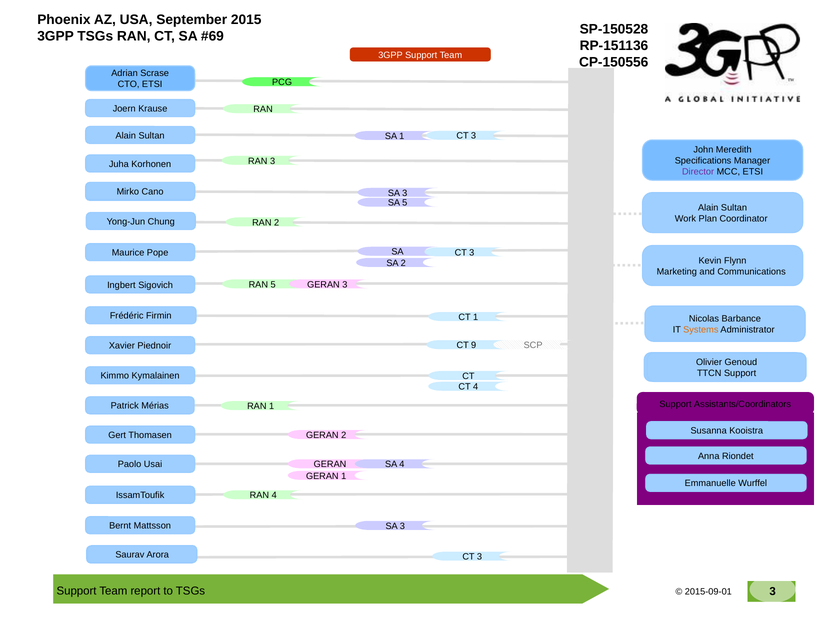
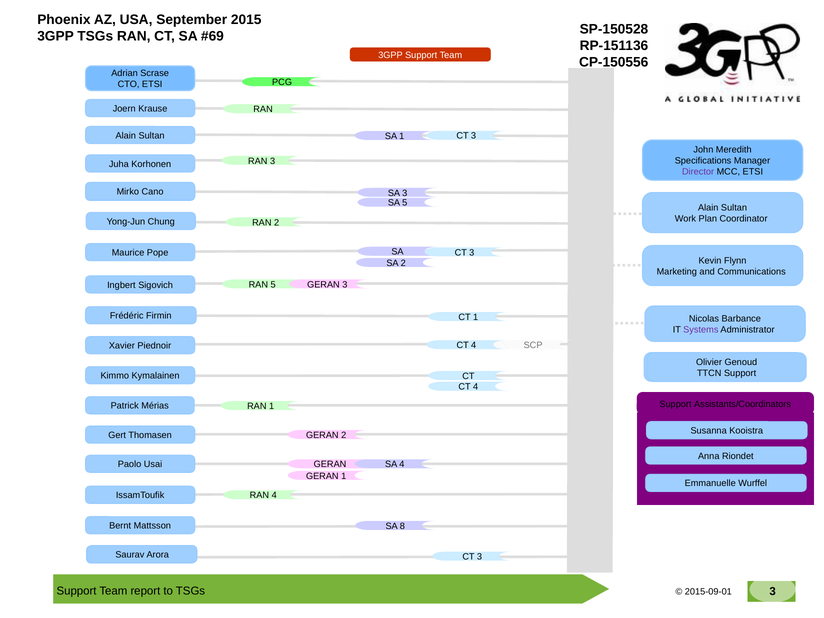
Systems colour: orange -> purple
9 at (474, 345): 9 -> 4
3 at (402, 526): 3 -> 8
